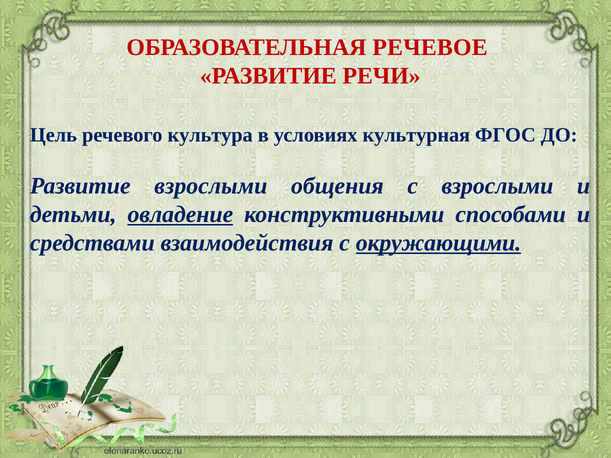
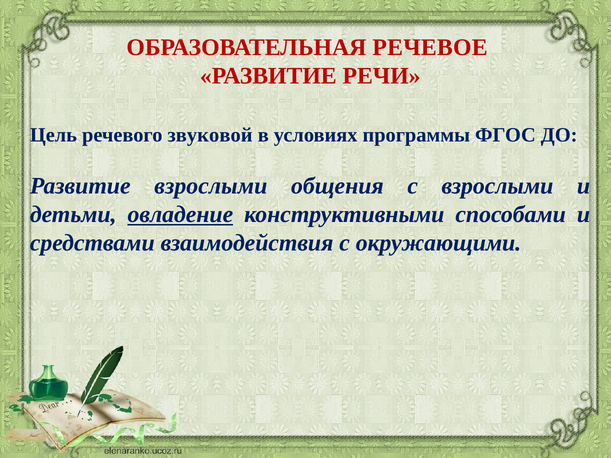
культура: культура -> звуковой
культурная: культурная -> программы
окружающими underline: present -> none
